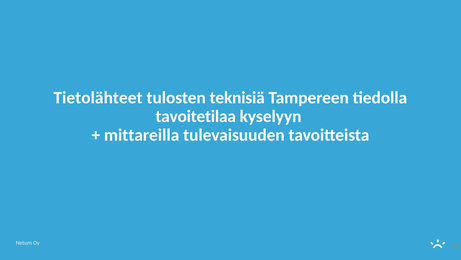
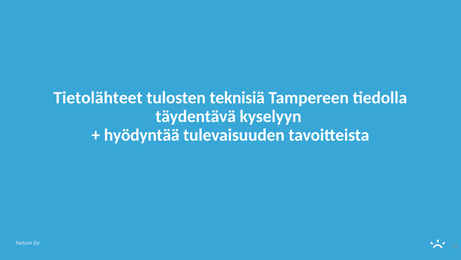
tavoitetilaa: tavoitetilaa -> täydentävä
mittareilla: mittareilla -> hyödyntää
